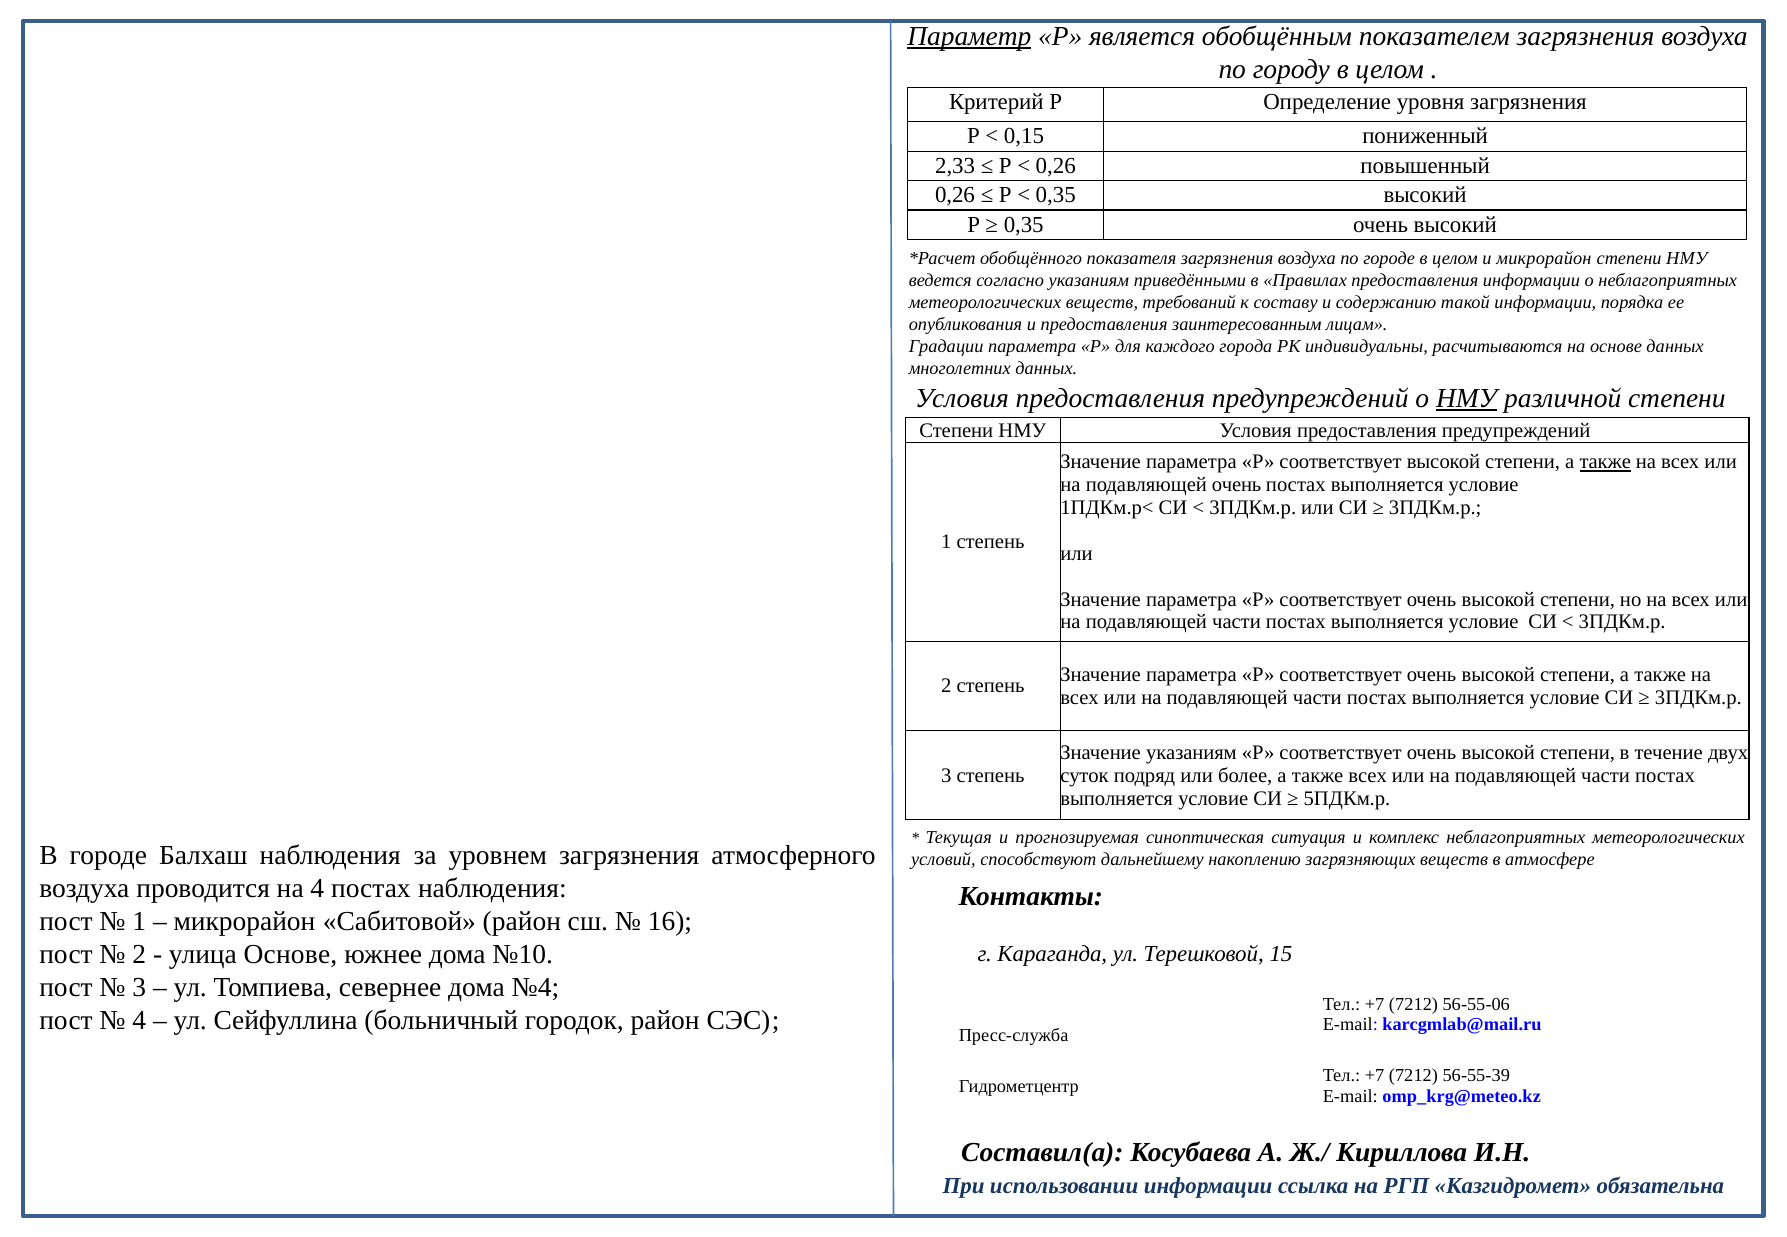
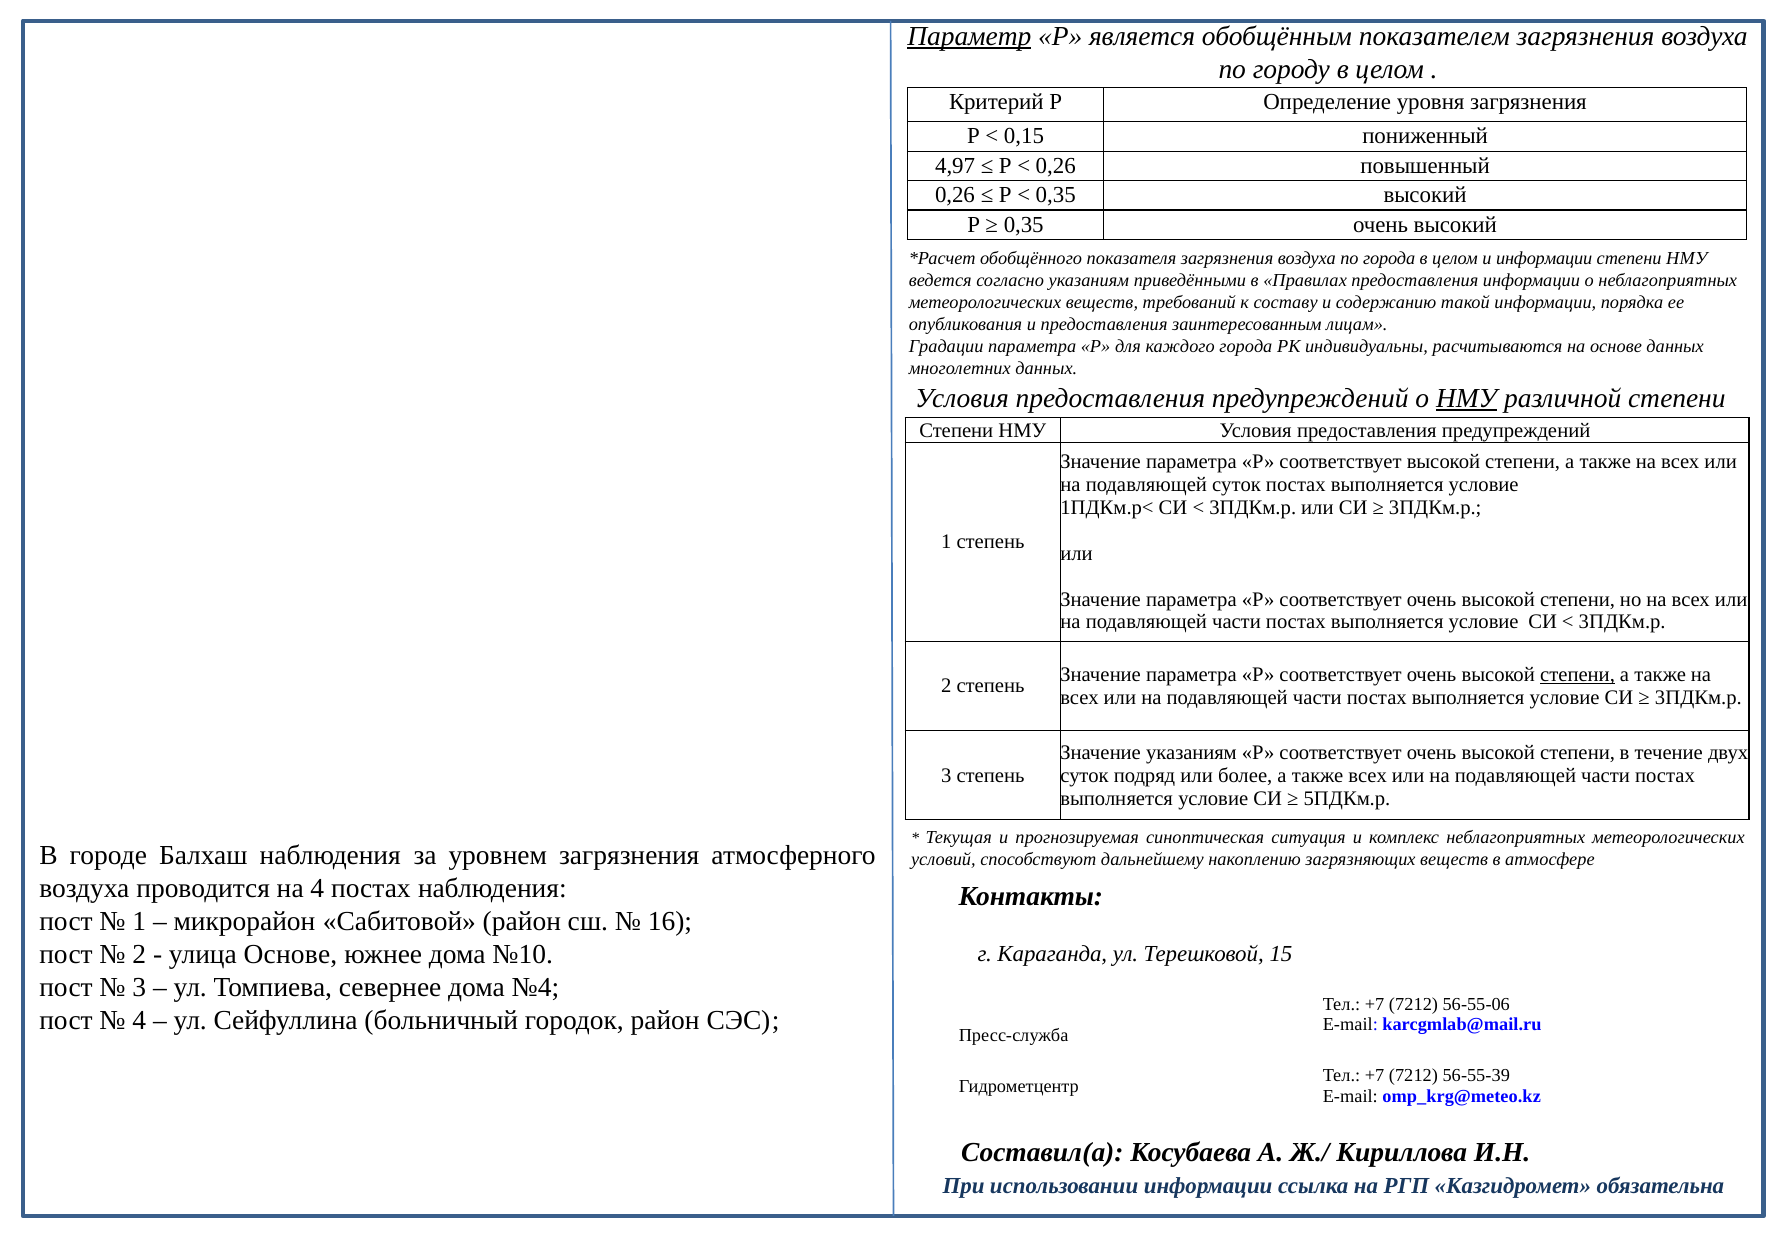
2,33: 2,33 -> 4,97
по городе: городе -> города
и микрорайон: микрорайон -> информации
также at (1605, 462) underline: present -> none
подавляющей очень: очень -> суток
степени at (1578, 675) underline: none -> present
